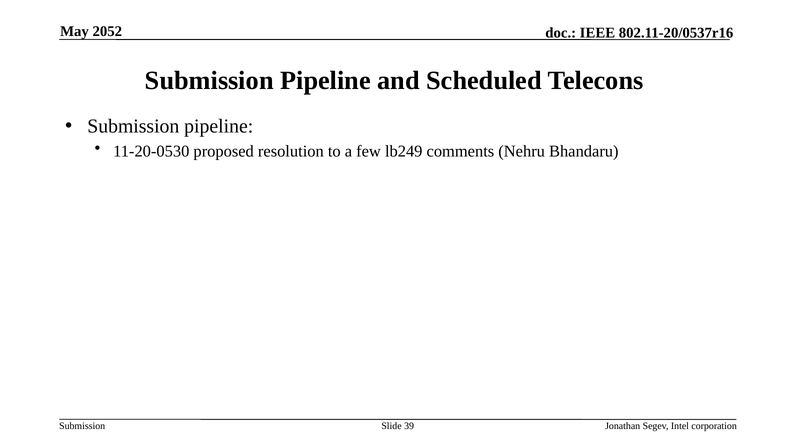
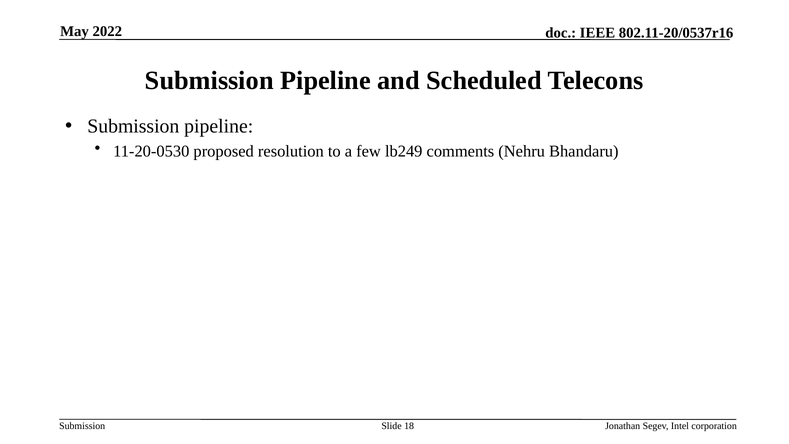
2052: 2052 -> 2022
39: 39 -> 18
